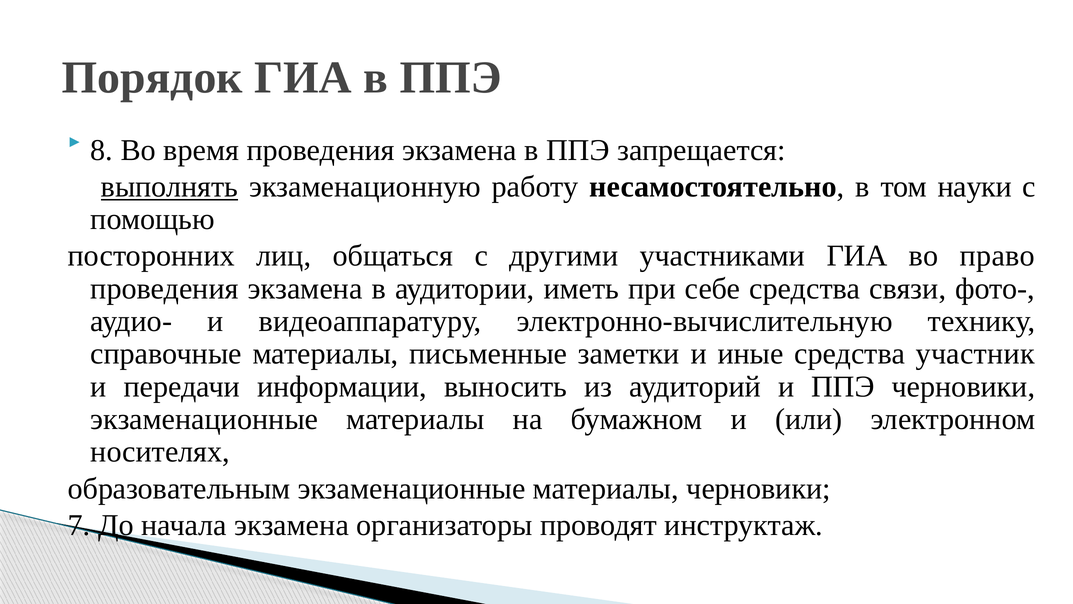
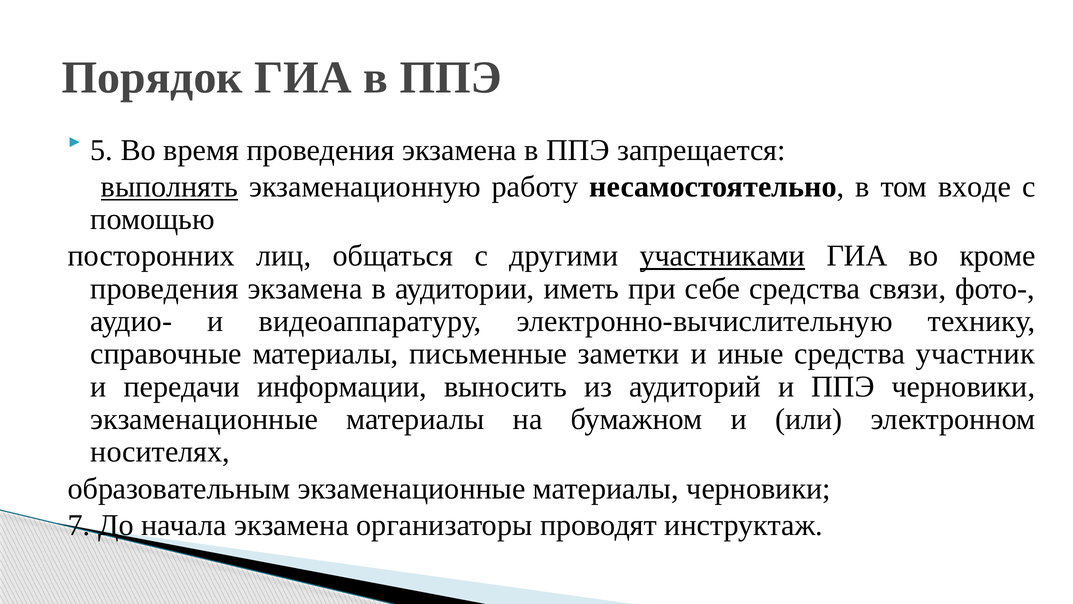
8: 8 -> 5
науки: науки -> входе
участниками underline: none -> present
право: право -> кроме
